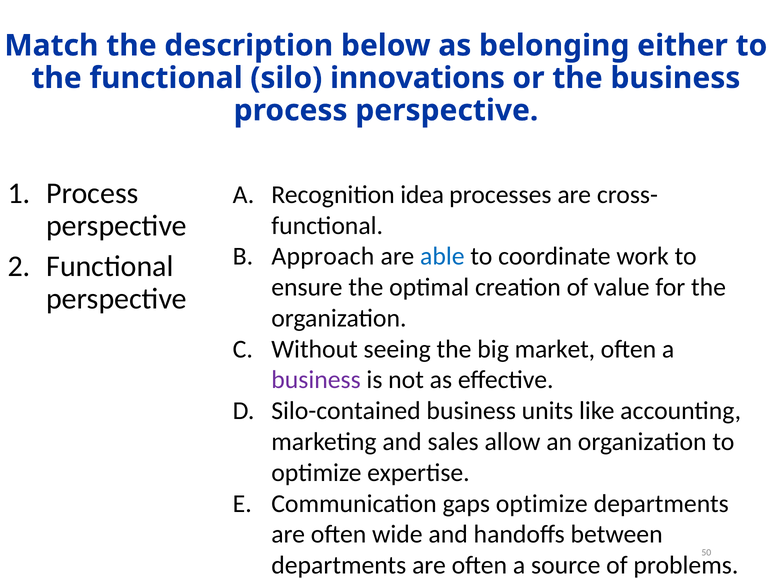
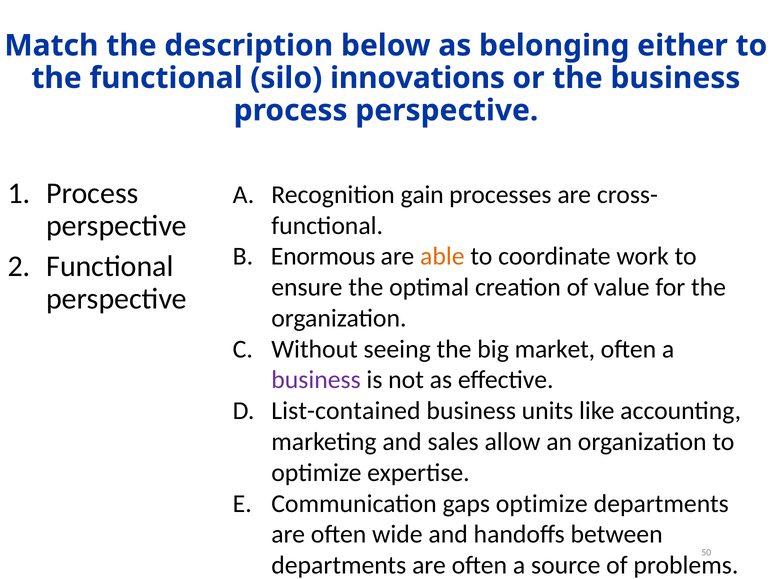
idea: idea -> gain
Approach: Approach -> Enormous
able colour: blue -> orange
Silo-contained: Silo-contained -> List-contained
